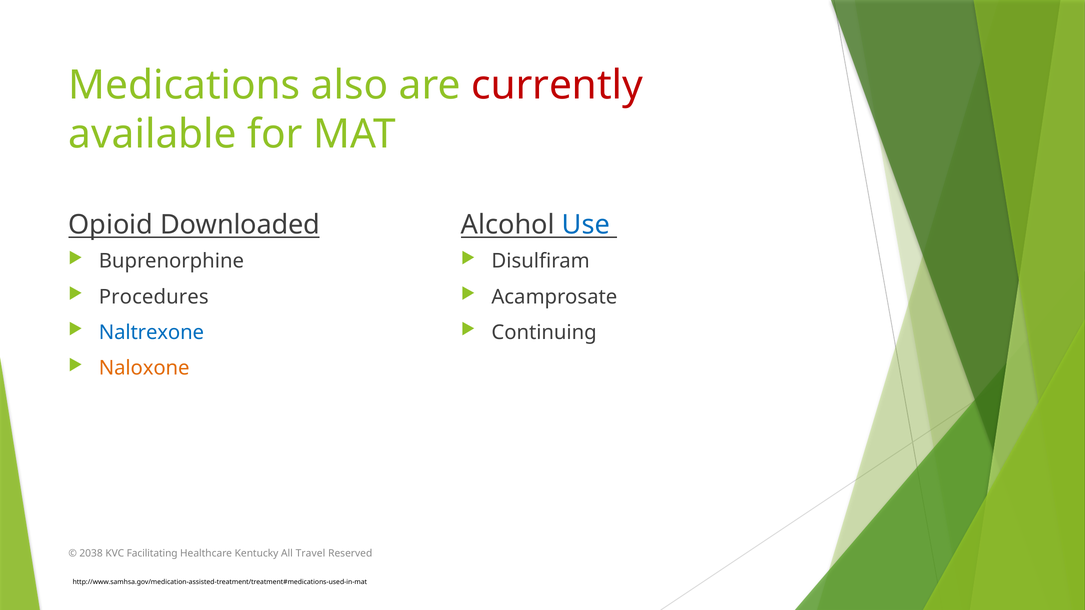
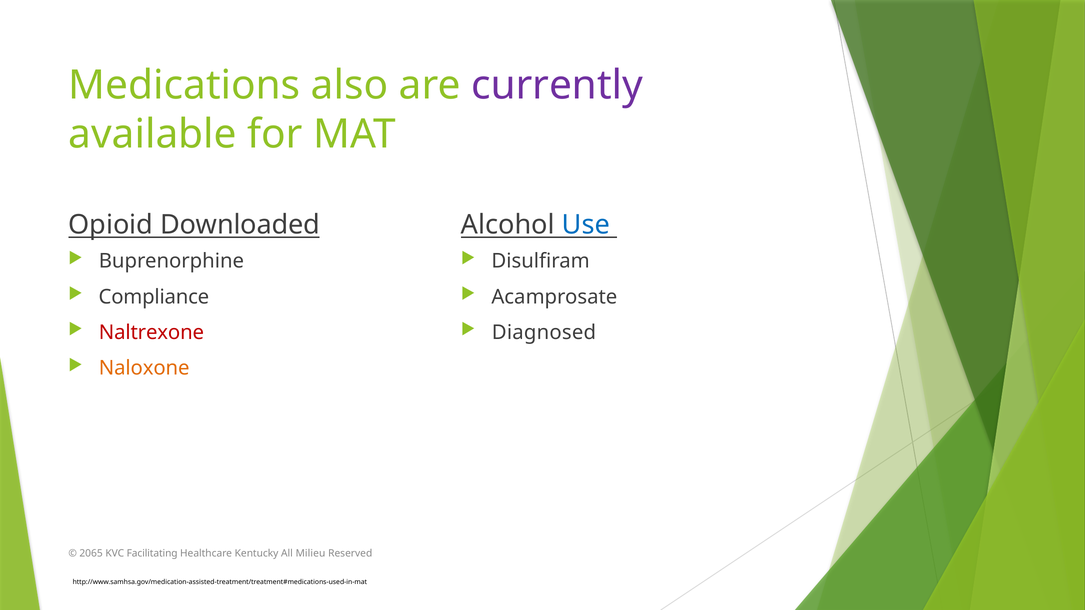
currently colour: red -> purple
Procedures: Procedures -> Compliance
Naltrexone colour: blue -> red
Continuing: Continuing -> Diagnosed
2038: 2038 -> 2065
Travel: Travel -> Milieu
